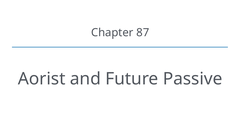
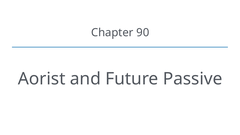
87: 87 -> 90
